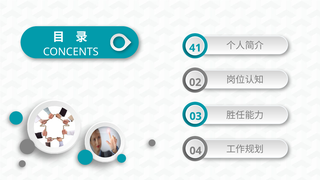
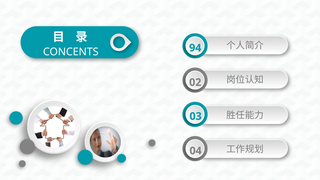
41: 41 -> 94
